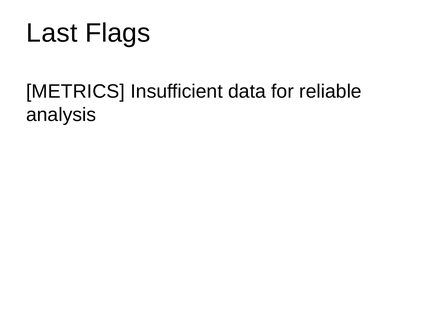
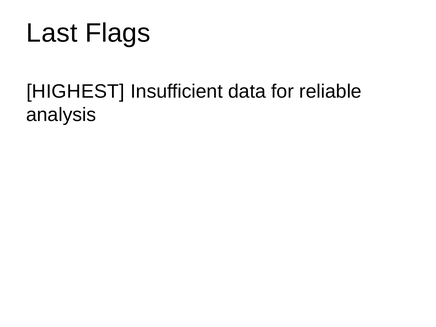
METRICS: METRICS -> HIGHEST
